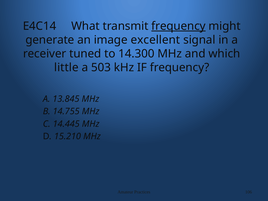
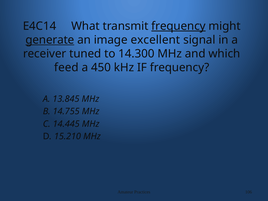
generate underline: none -> present
little: little -> feed
503: 503 -> 450
